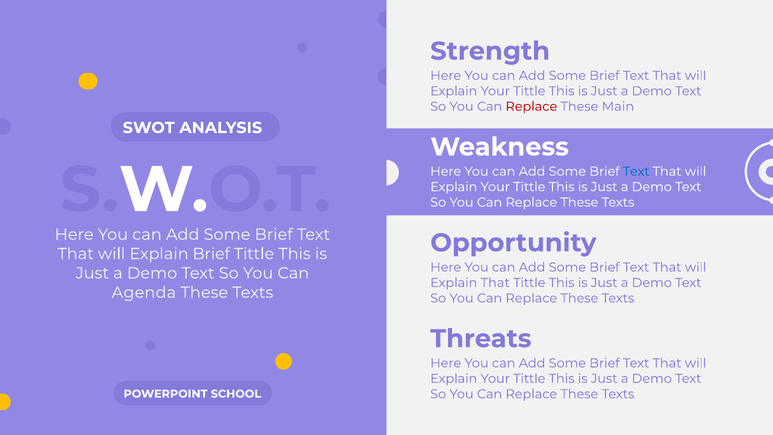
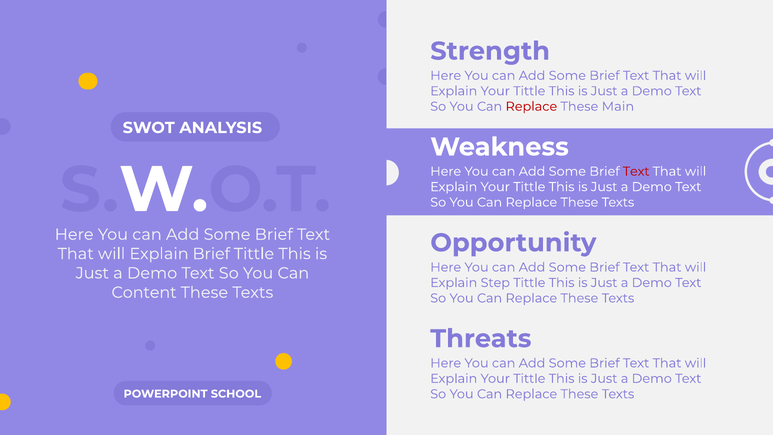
Text at (636, 171) colour: blue -> red
Explain That: That -> Step
Agenda: Agenda -> Content
